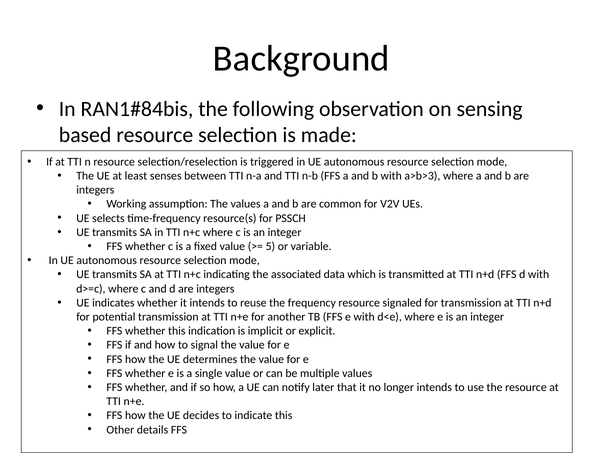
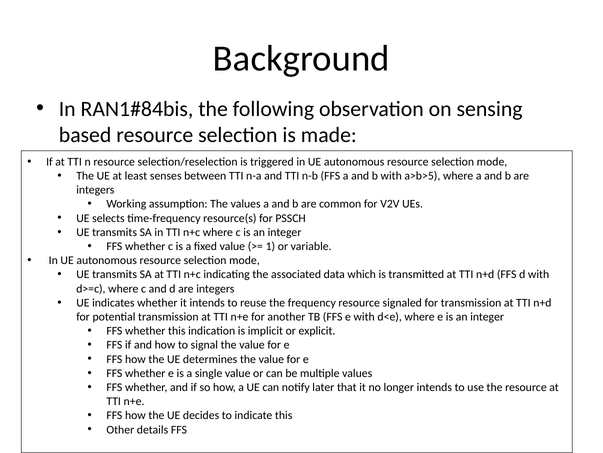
a>b>3: a>b>3 -> a>b>5
5: 5 -> 1
